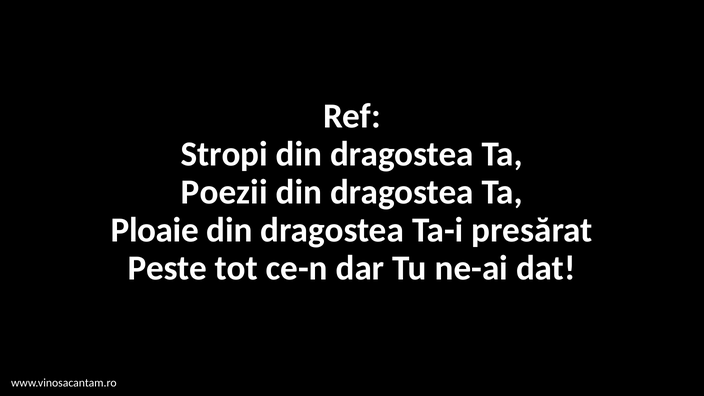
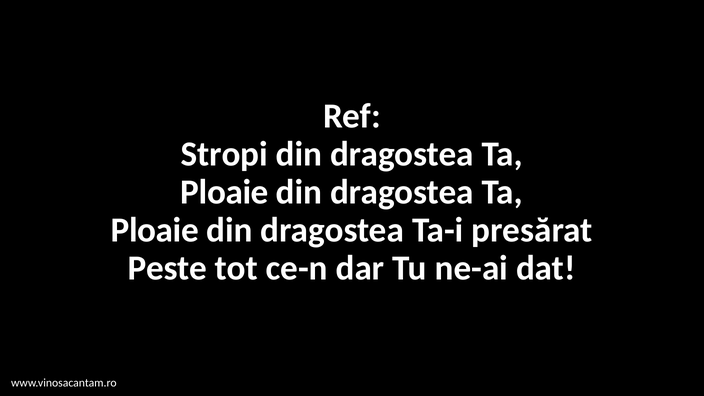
Poezii at (224, 192): Poezii -> Ploaie
